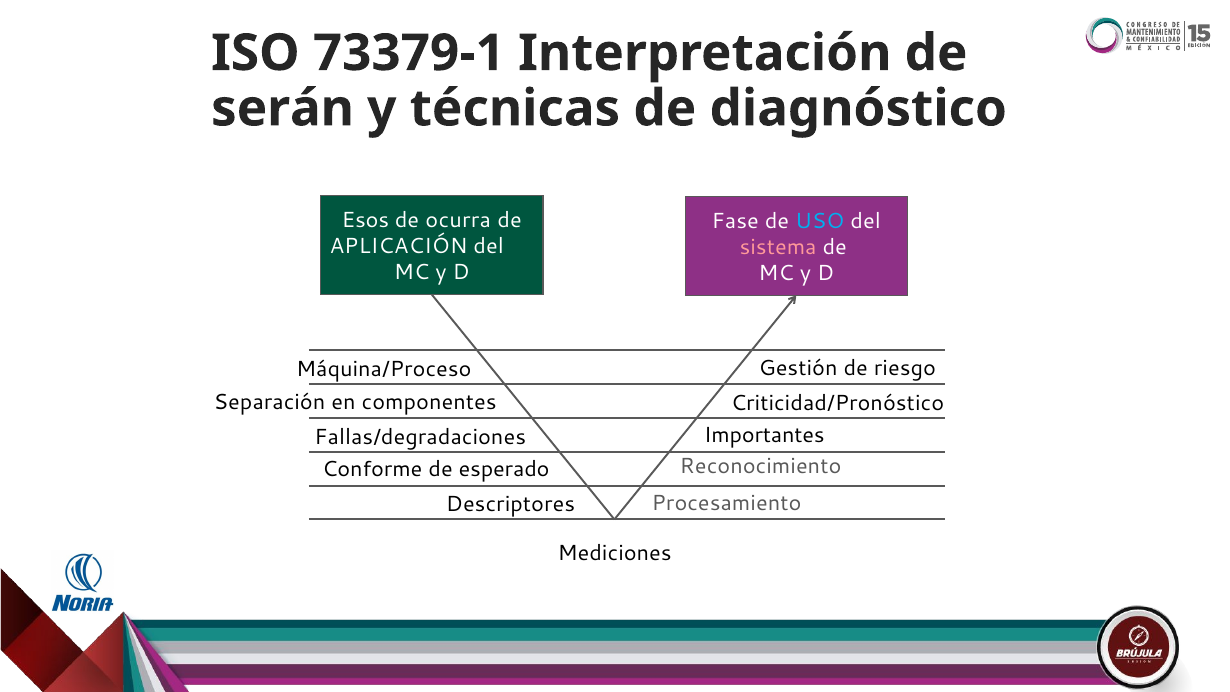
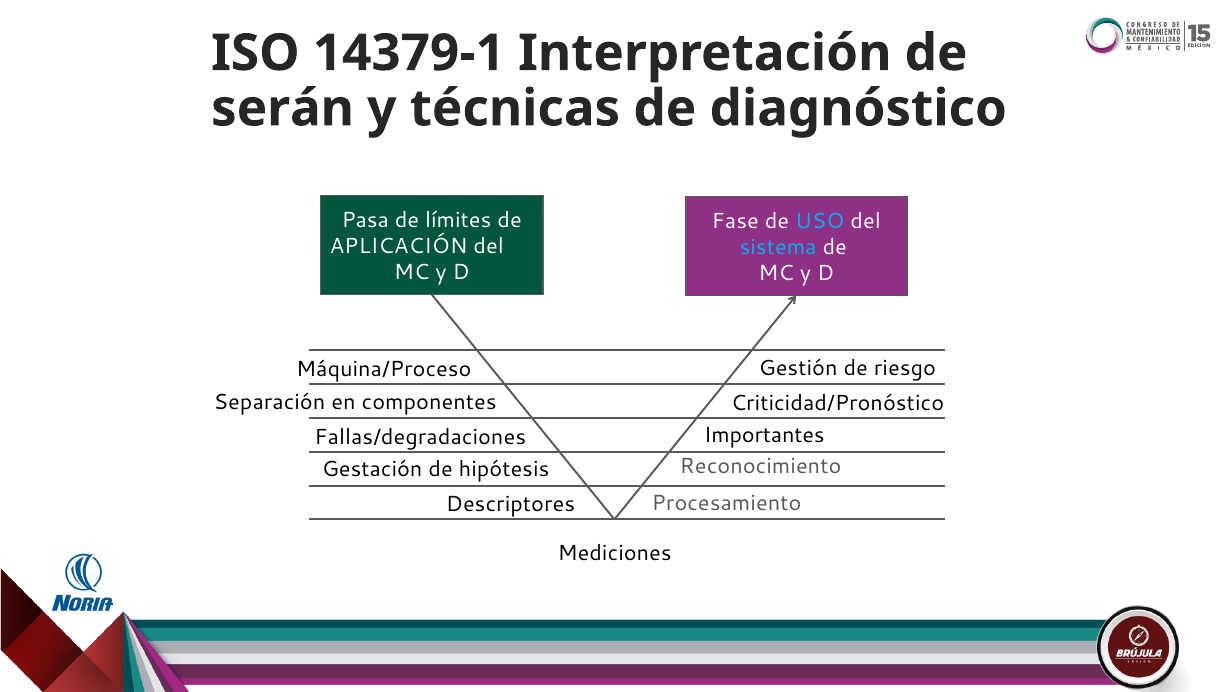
73379-1: 73379-1 -> 14379-1
Esos: Esos -> Pasa
ocurra: ocurra -> límites
sistema colour: pink -> light blue
Conforme: Conforme -> Gestación
esperado: esperado -> hipótesis
